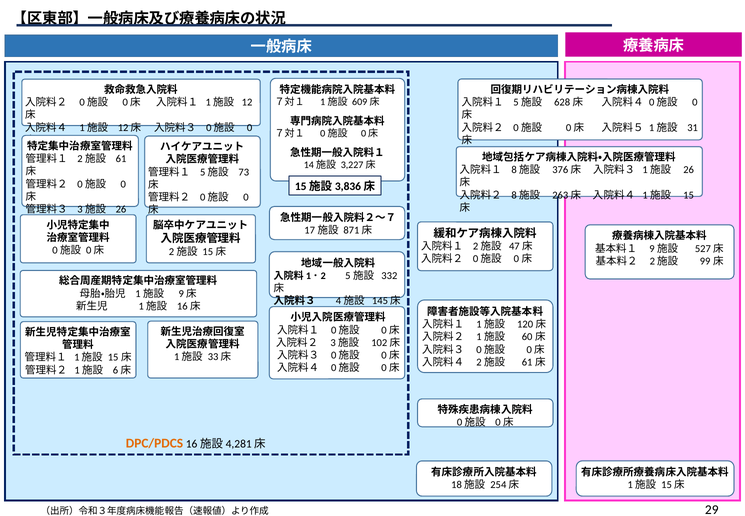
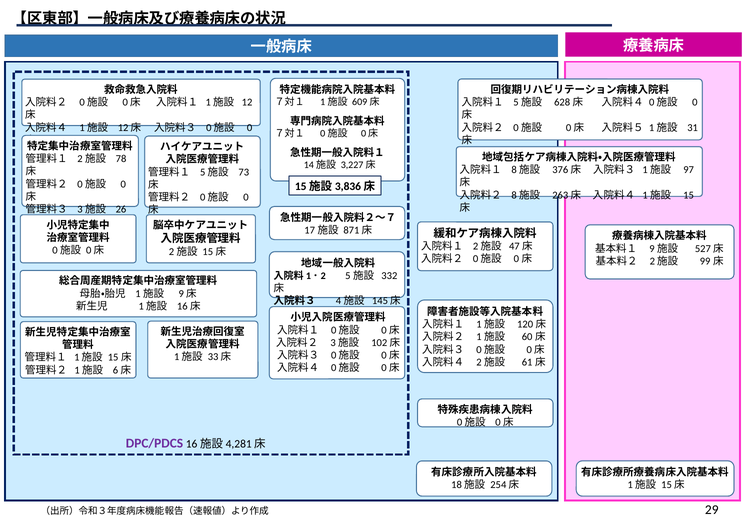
61: 61 -> 78
26 at (689, 170): 26 -> 97
DPC/PDCS colour: orange -> purple
